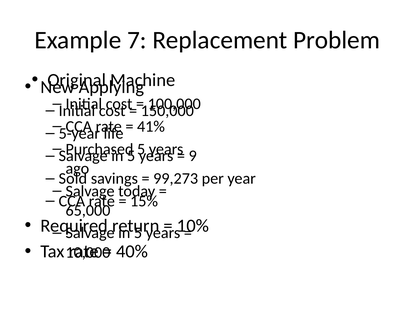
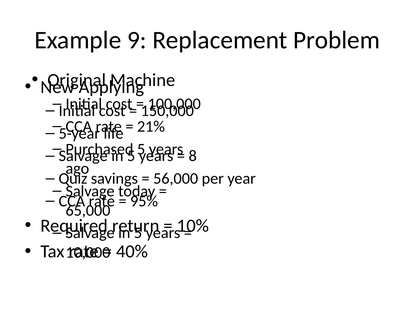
7: 7 -> 9
41%: 41% -> 21%
9: 9 -> 8
Sold: Sold -> Quiz
99,273: 99,273 -> 56,000
15%: 15% -> 95%
